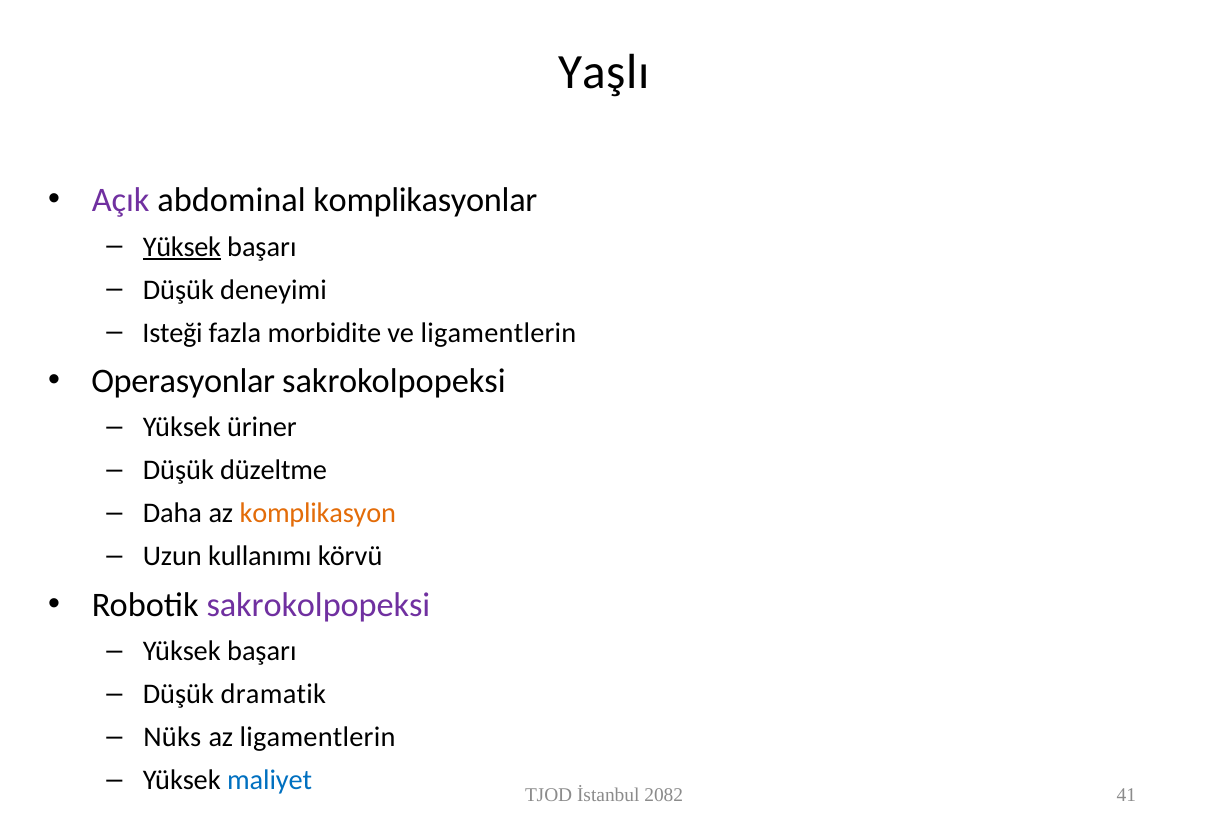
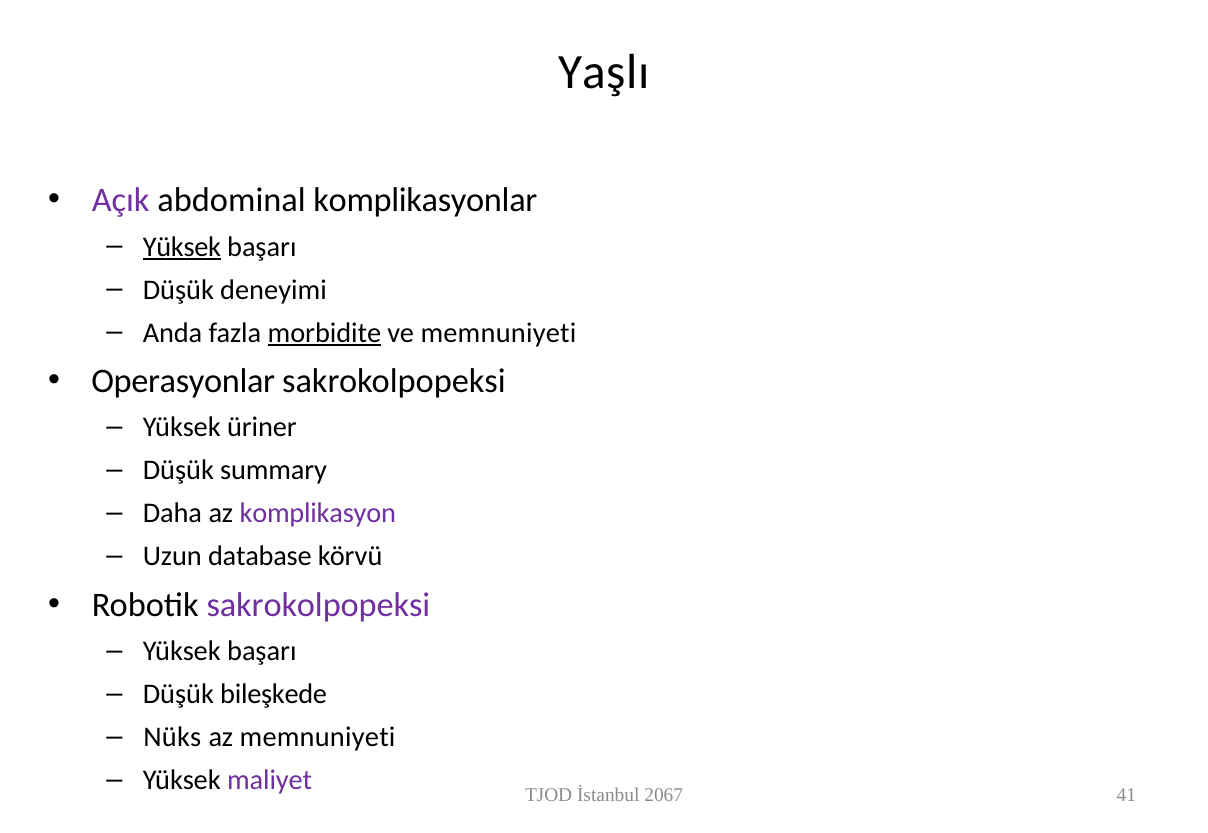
Isteği: Isteği -> Anda
morbidite underline: none -> present
ve ligamentlerin: ligamentlerin -> memnuniyeti
düzeltme: düzeltme -> summary
komplikasyon colour: orange -> purple
kullanımı: kullanımı -> database
dramatik: dramatik -> bileşkede
az ligamentlerin: ligamentlerin -> memnuniyeti
maliyet colour: blue -> purple
2082: 2082 -> 2067
